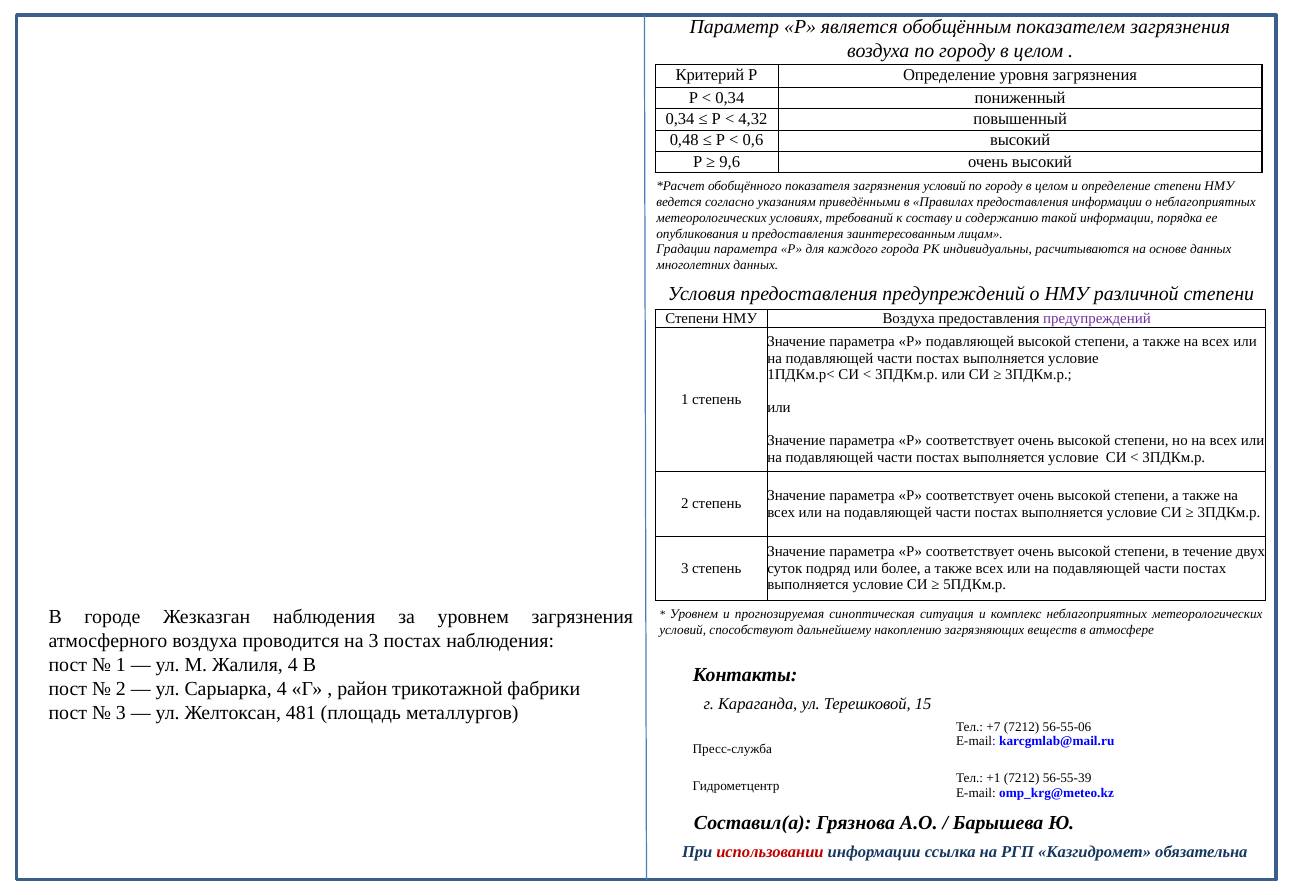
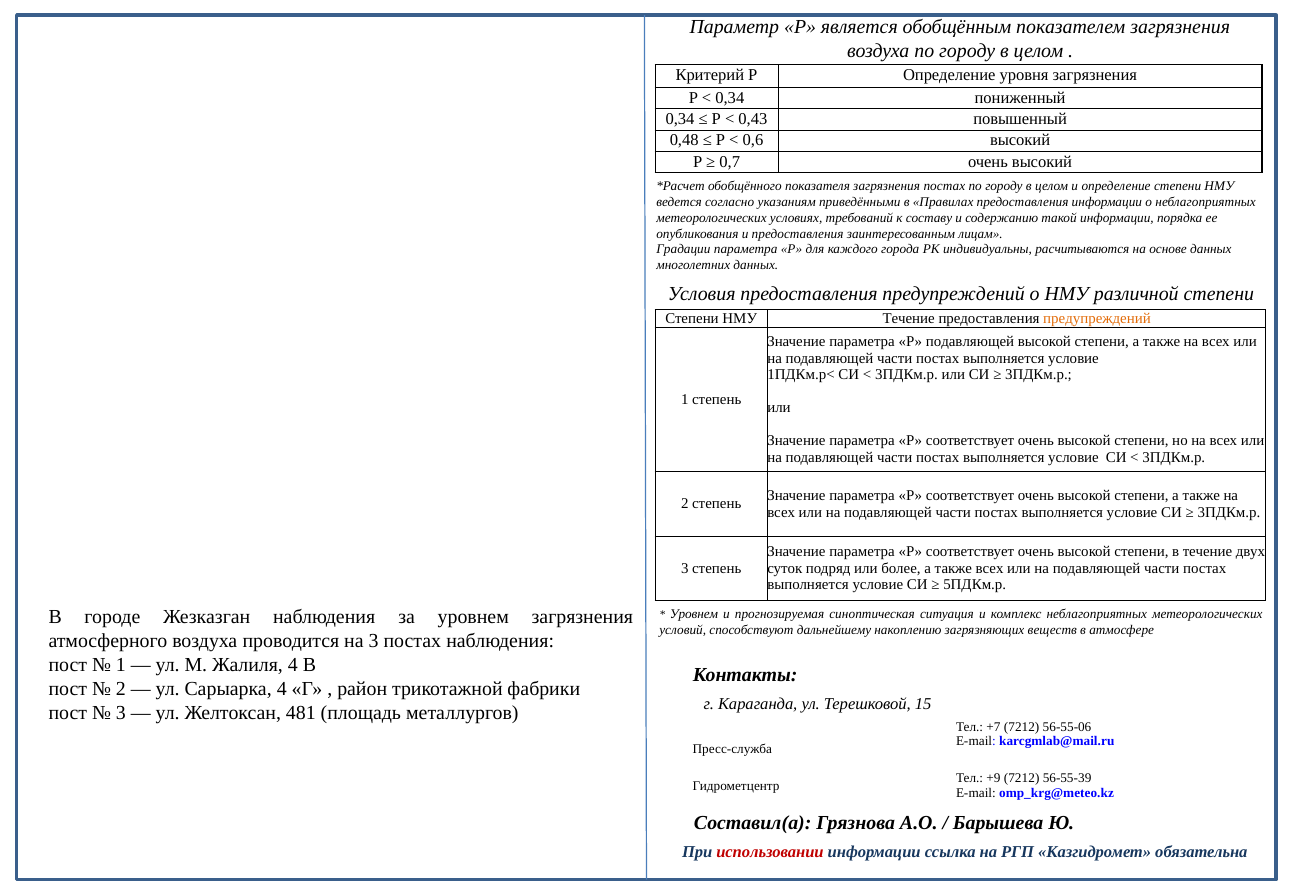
4,32: 4,32 -> 0,43
9,6: 9,6 -> 0,7
загрязнения условий: условий -> постах
НМУ Воздуха: Воздуха -> Течение
предупреждений at (1097, 319) colour: purple -> orange
+1: +1 -> +9
